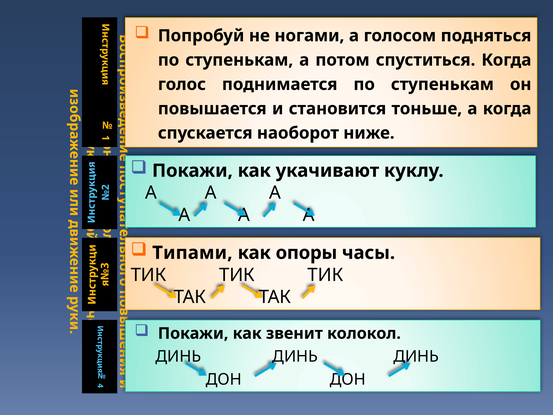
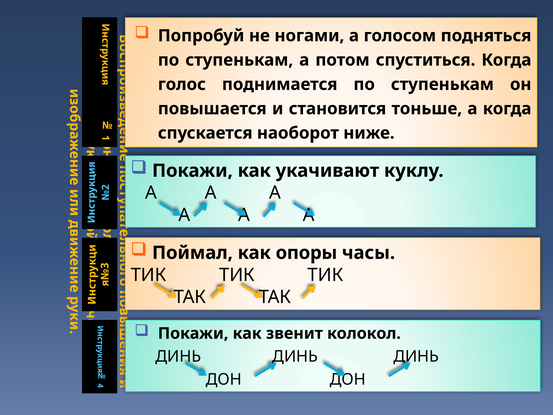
Типами: Типами -> Поймал
